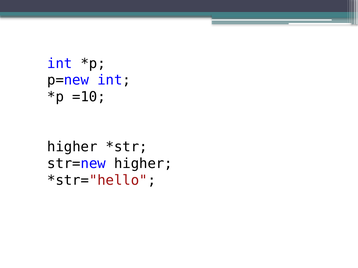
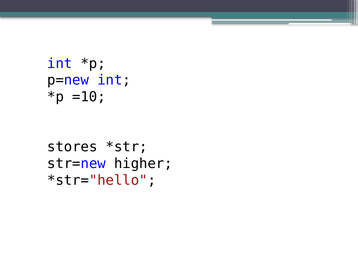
higher at (72, 147): higher -> stores
